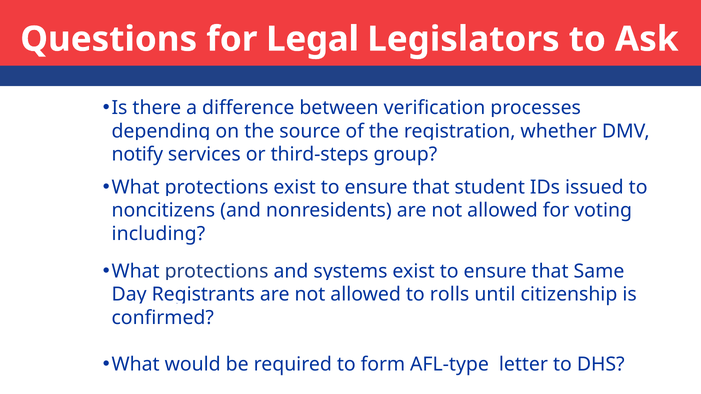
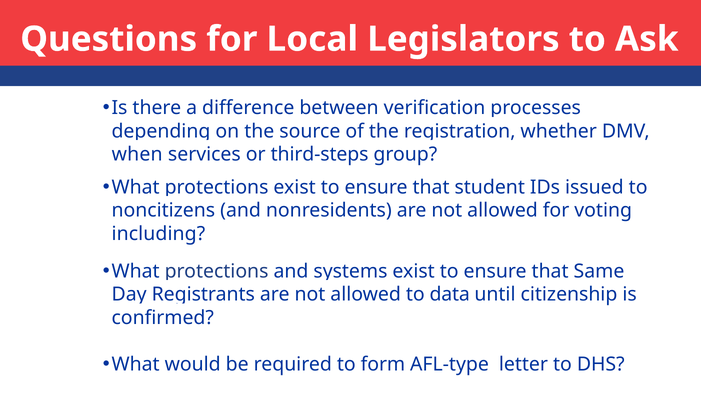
Legal: Legal -> Local
notify: notify -> when
rolls: rolls -> data
